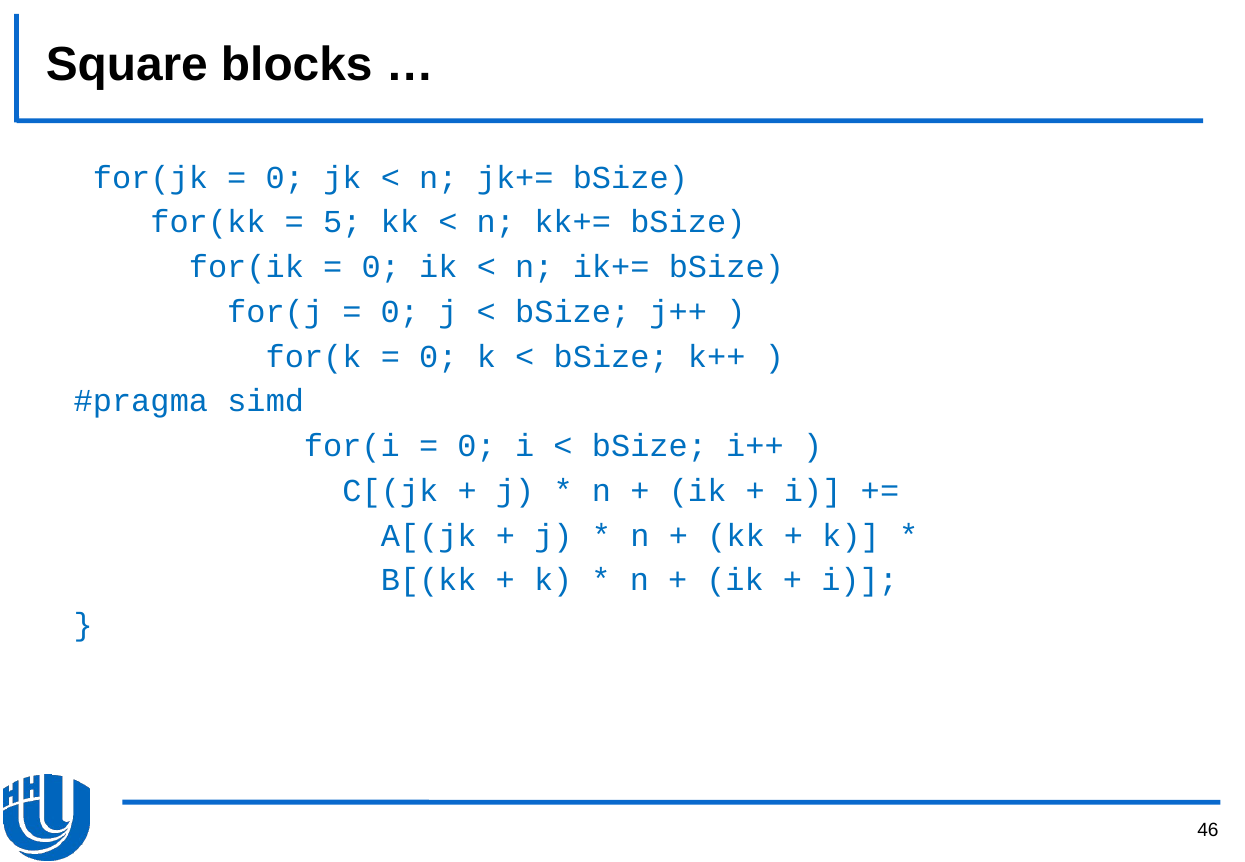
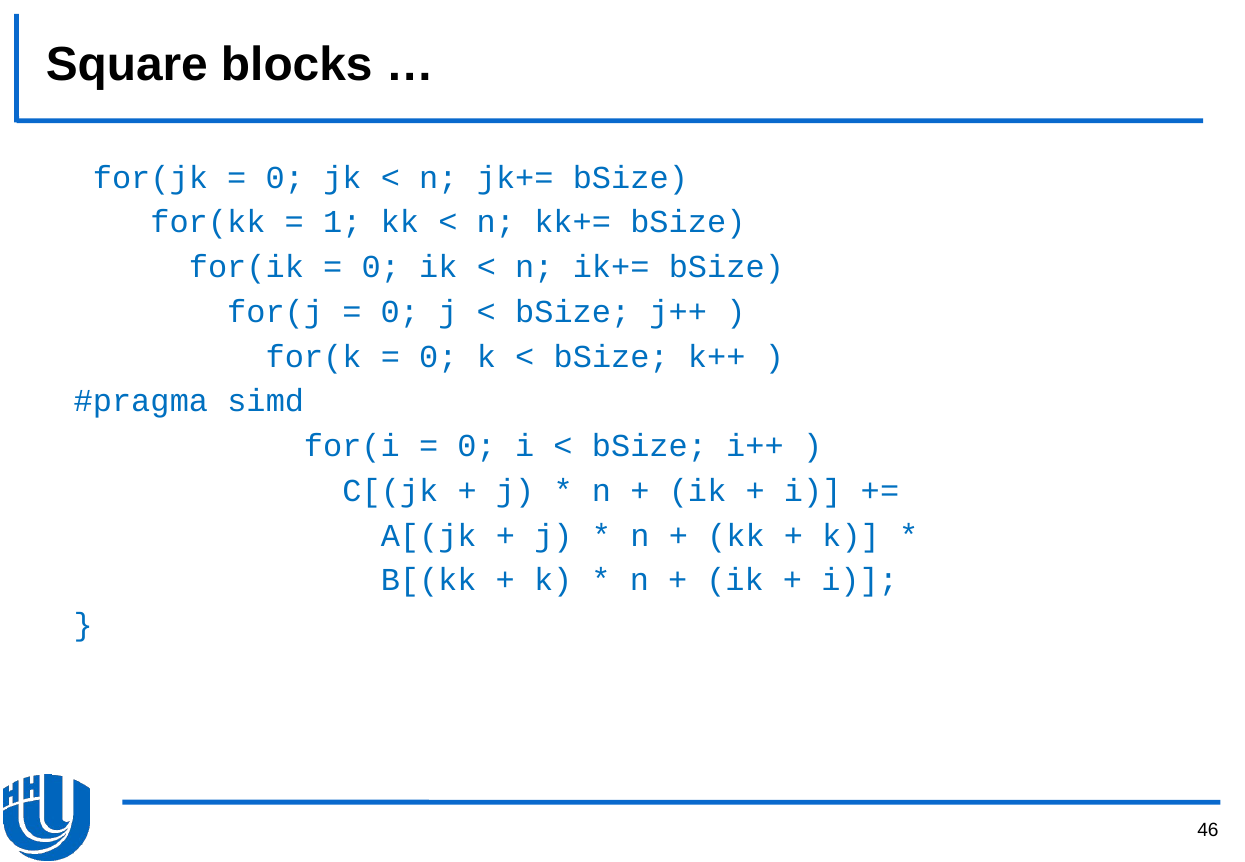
5: 5 -> 1
